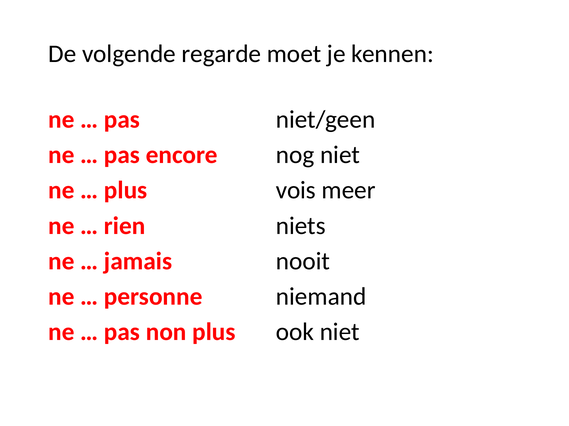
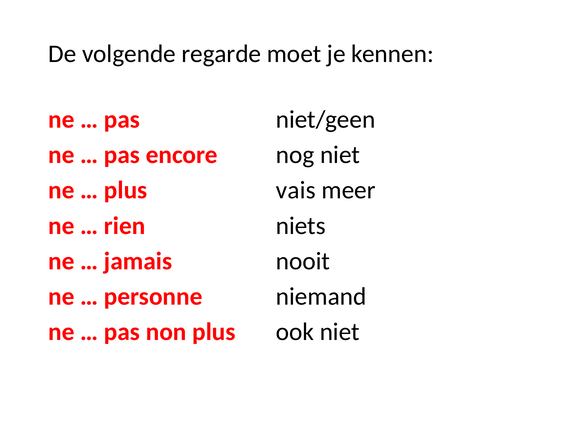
vois: vois -> vais
